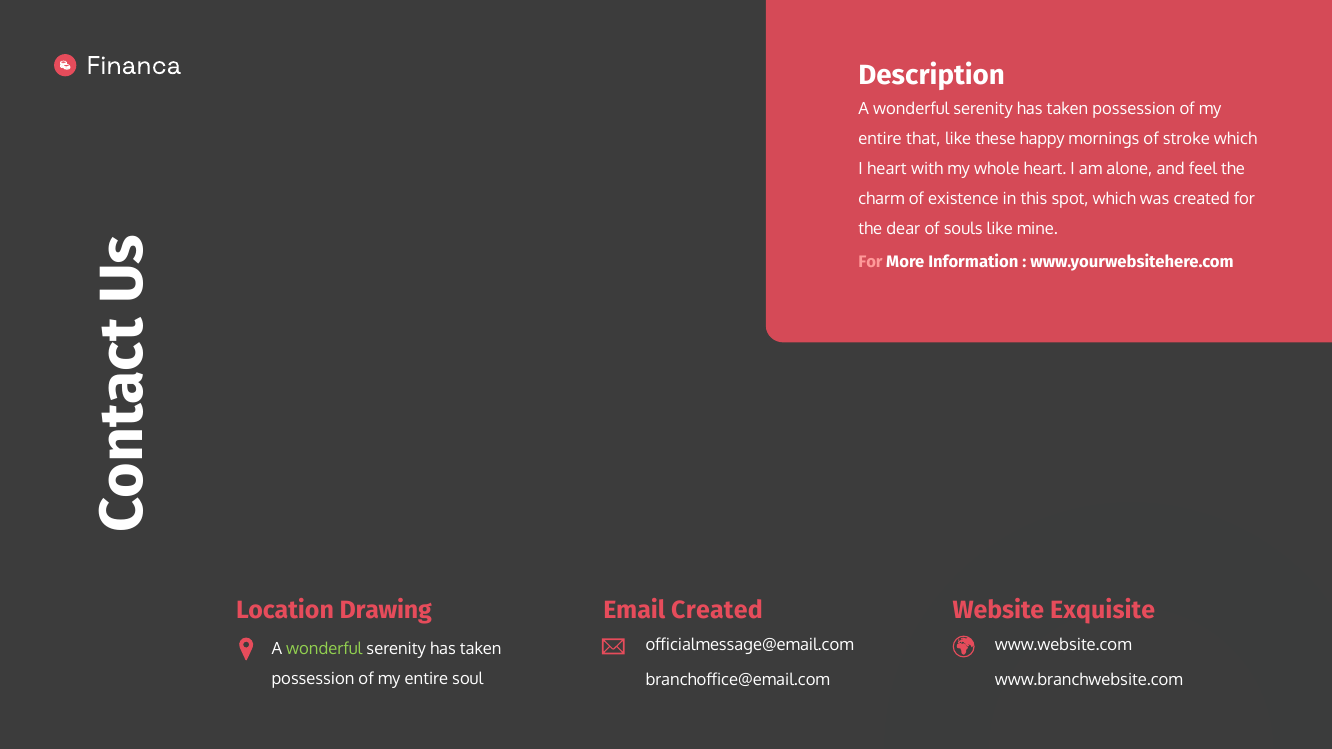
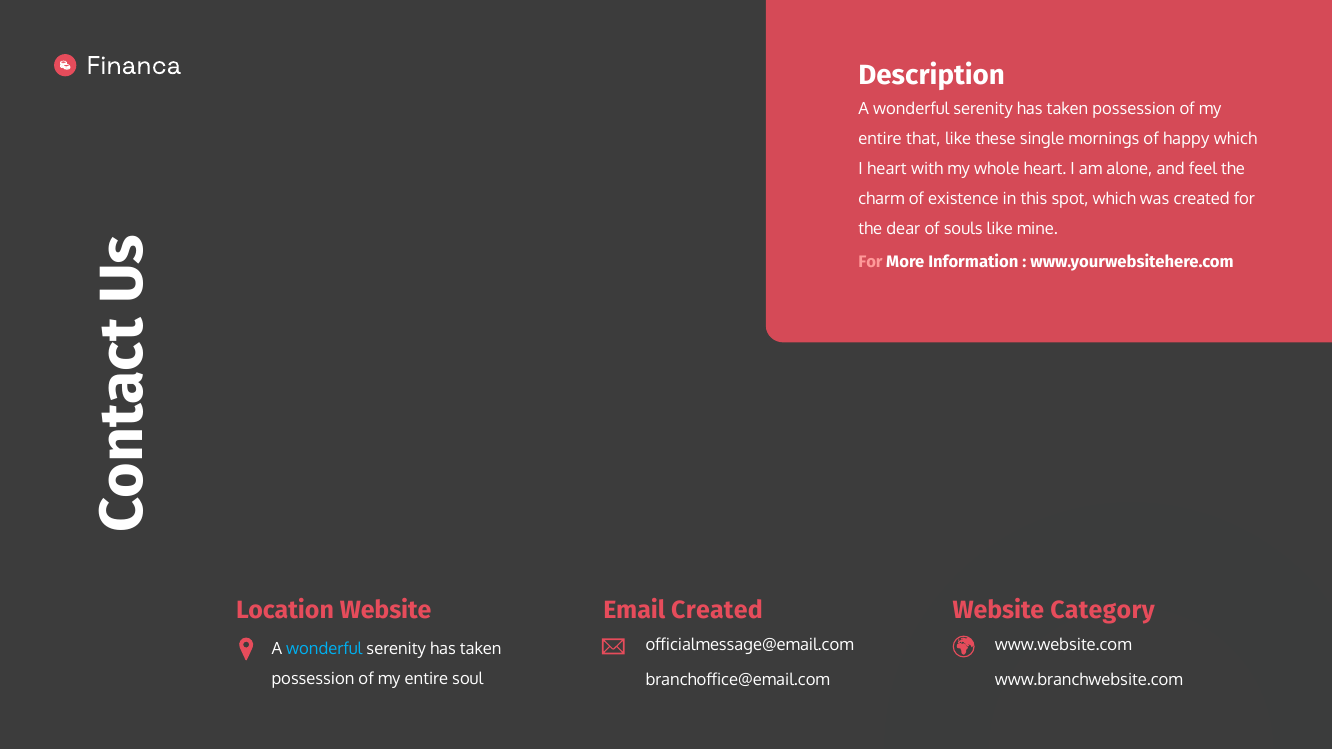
happy: happy -> single
stroke: stroke -> happy
Location Drawing: Drawing -> Website
Exquisite: Exquisite -> Category
wonderful at (324, 649) colour: light green -> light blue
